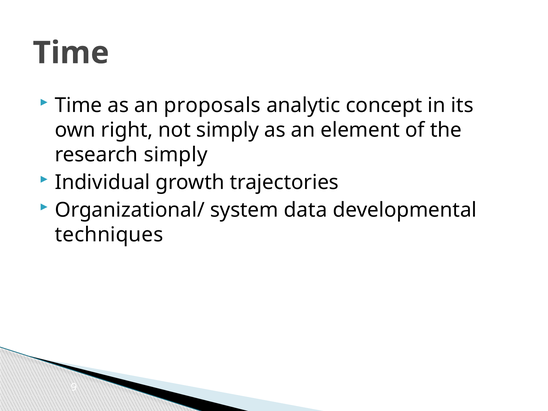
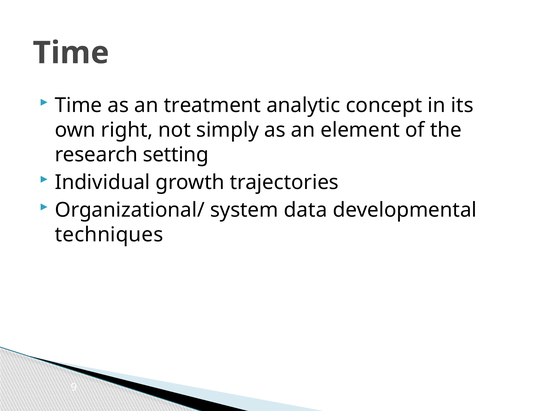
proposals: proposals -> treatment
research simply: simply -> setting
